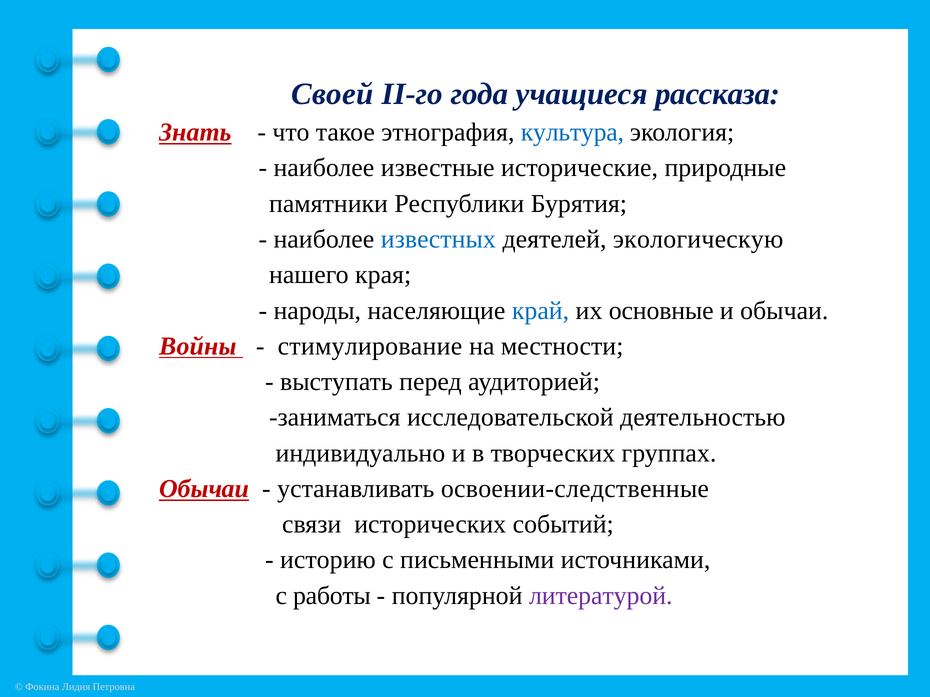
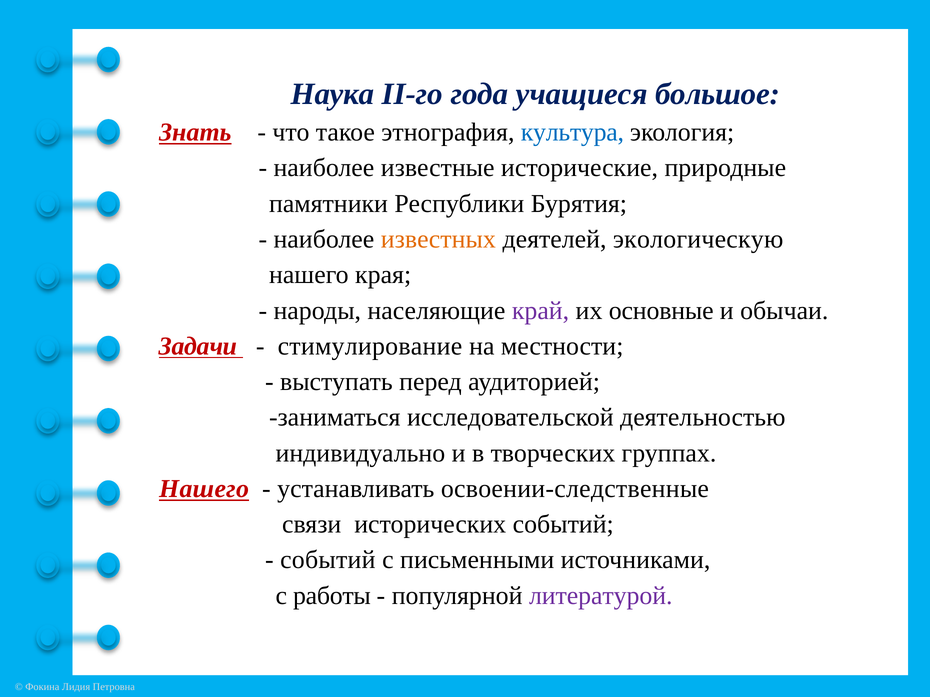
Своей: Своей -> Наука
рассказа: рассказа -> большое
известных colour: blue -> orange
край colour: blue -> purple
Войны: Войны -> Задачи
Обычаи at (204, 489): Обычаи -> Нашего
историю at (328, 560): историю -> событий
